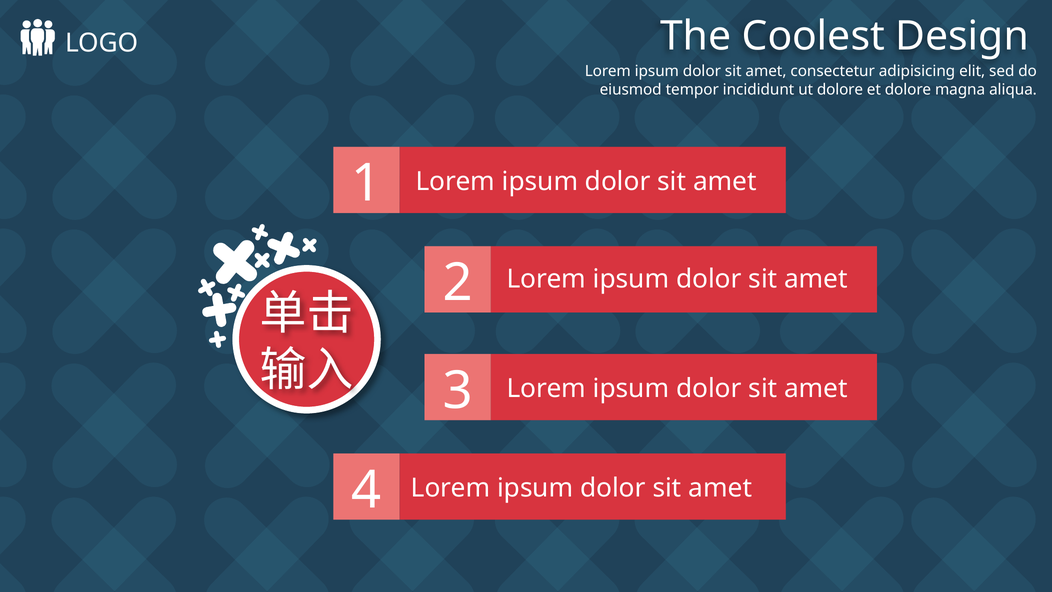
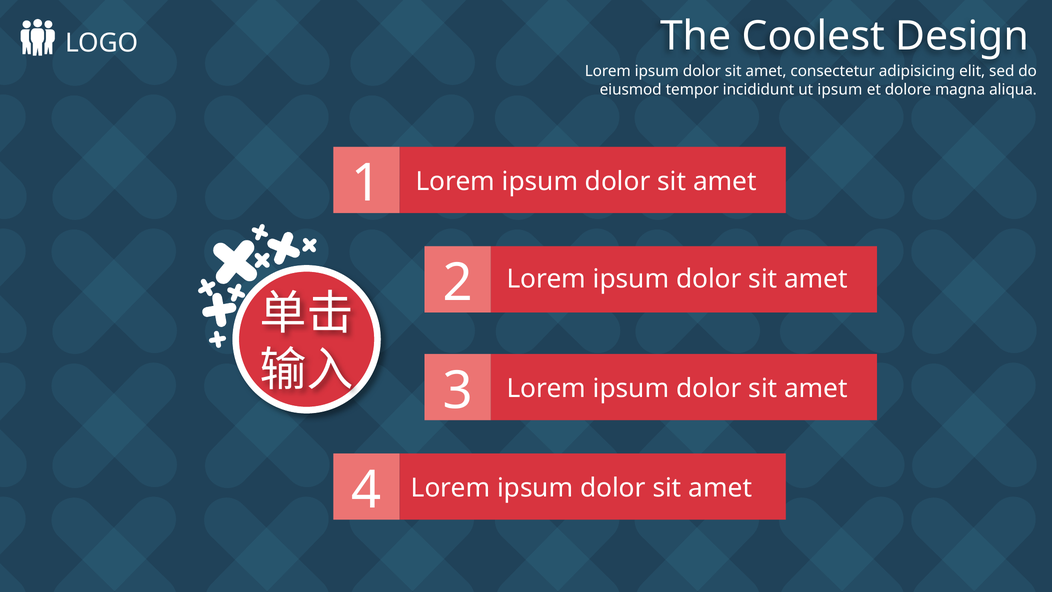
ut dolore: dolore -> ipsum
